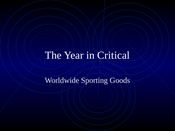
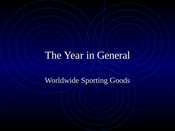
Critical: Critical -> General
